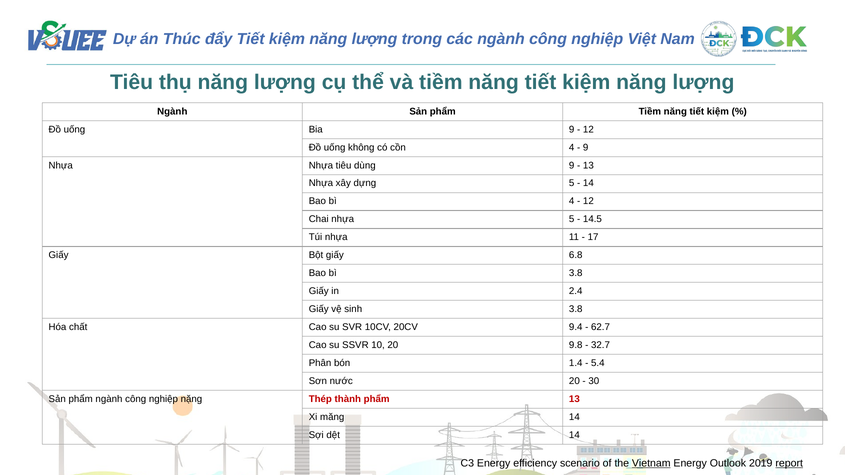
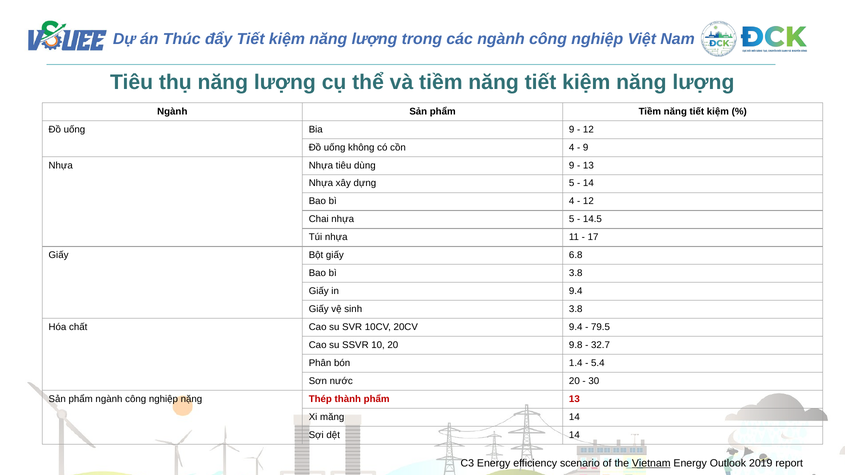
in 2.4: 2.4 -> 9.4
62.7: 62.7 -> 79.5
report underline: present -> none
